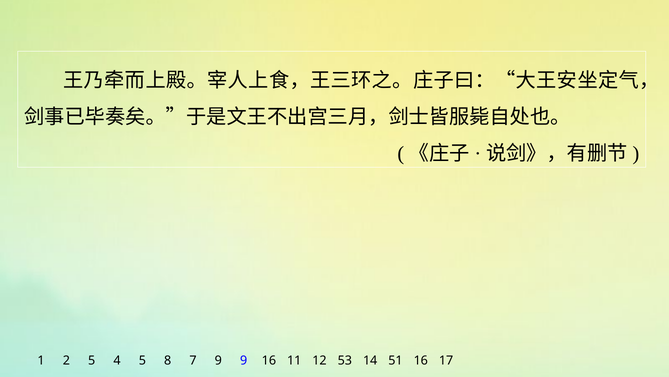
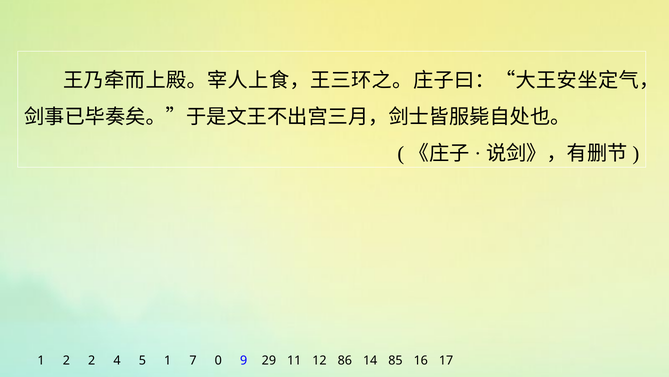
2 5: 5 -> 2
5 8: 8 -> 1
7 9: 9 -> 0
9 16: 16 -> 29
53: 53 -> 86
51: 51 -> 85
